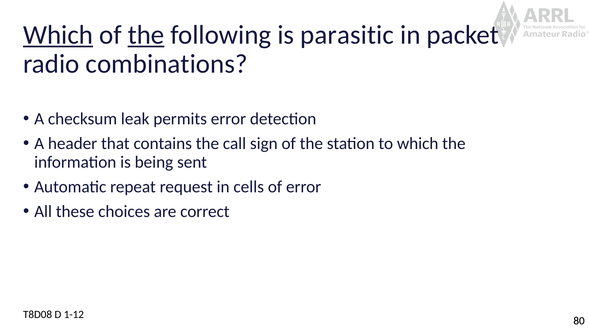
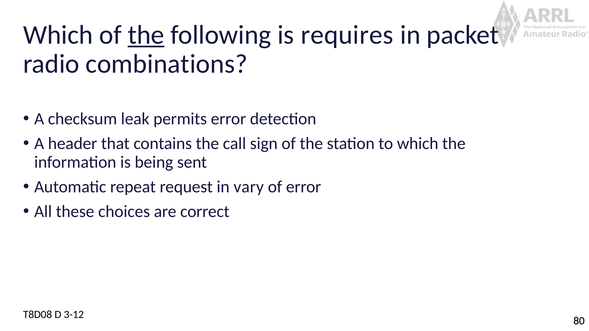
Which at (58, 35) underline: present -> none
parasitic: parasitic -> requires
cells: cells -> vary
1-12: 1-12 -> 3-12
